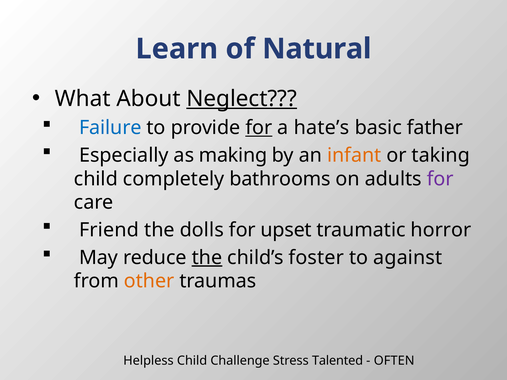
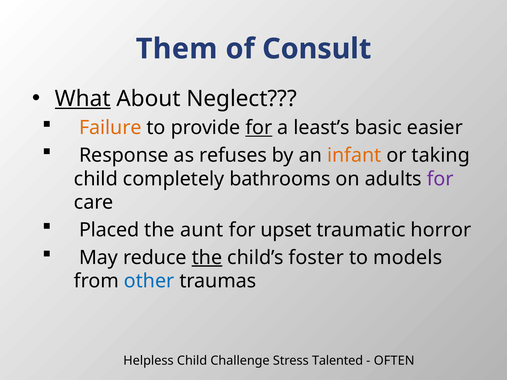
Learn: Learn -> Them
Natural: Natural -> Consult
What underline: none -> present
Neglect underline: present -> none
Failure colour: blue -> orange
hate’s: hate’s -> least’s
father: father -> easier
Especially: Especially -> Response
making: making -> refuses
Friend: Friend -> Placed
dolls: dolls -> aunt
against: against -> models
other colour: orange -> blue
